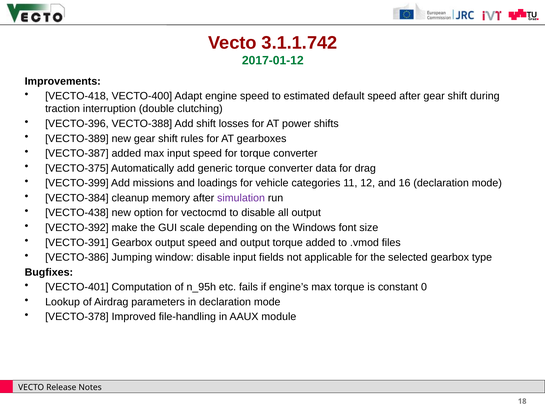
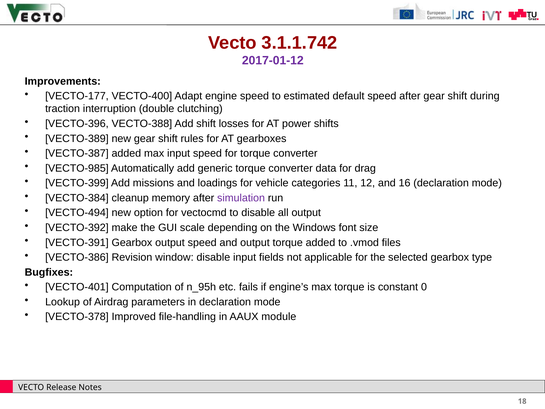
2017-01-12 colour: green -> purple
VECTO-418: VECTO-418 -> VECTO-177
VECTO-375: VECTO-375 -> VECTO-985
VECTO-438: VECTO-438 -> VECTO-494
Jumping: Jumping -> Revision
